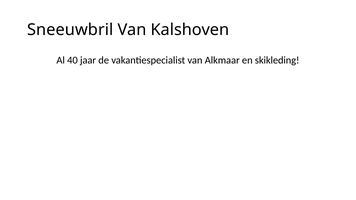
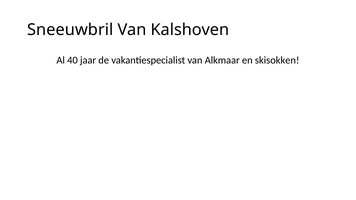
skikleding: skikleding -> skisokken
